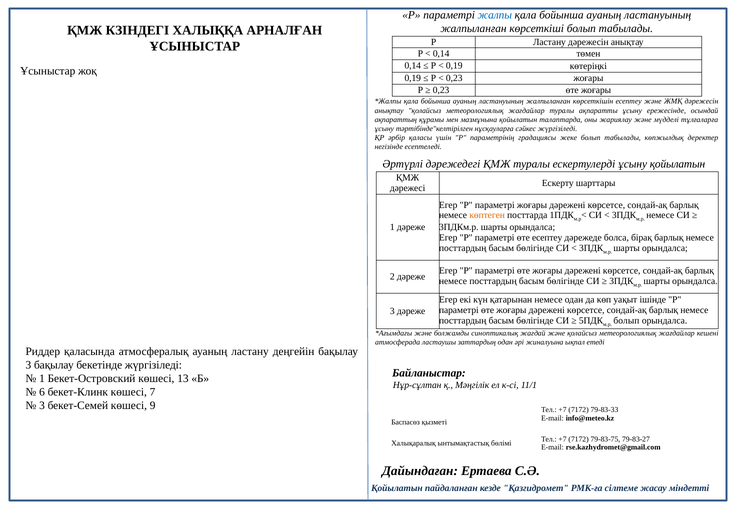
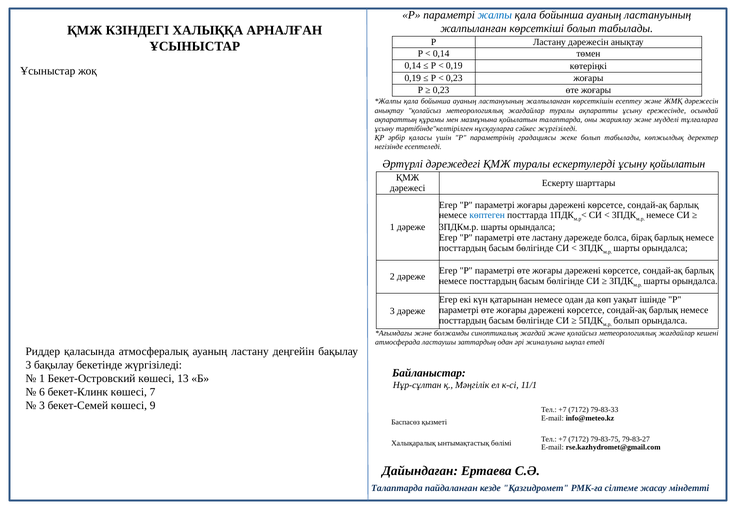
көптеген colour: orange -> blue
өте есептеу: есептеу -> ластану
Қойылатын at (397, 489): Қойылатын -> Талаптарда
